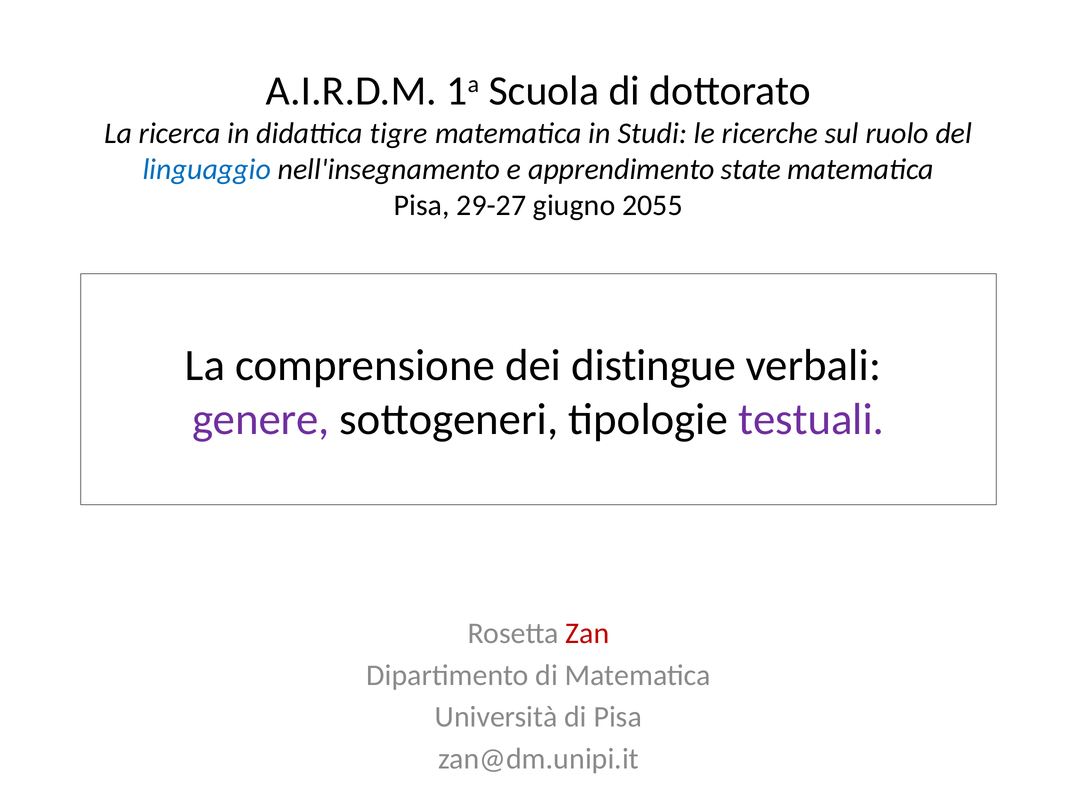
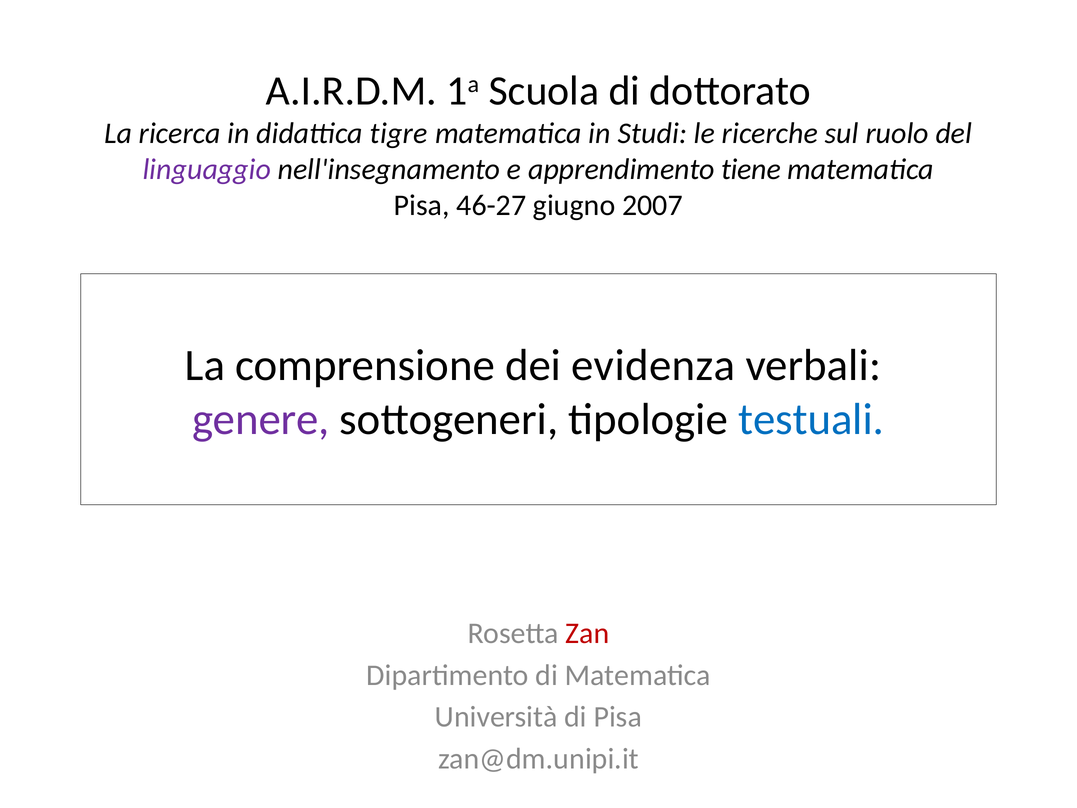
linguaggio colour: blue -> purple
state: state -> tiene
29-27: 29-27 -> 46-27
2055: 2055 -> 2007
distingue: distingue -> evidenza
testuali colour: purple -> blue
